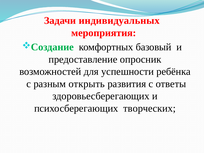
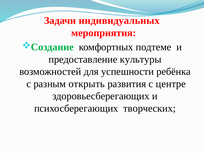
базовый: базовый -> подтеме
опросник: опросник -> культуры
ответы: ответы -> центре
